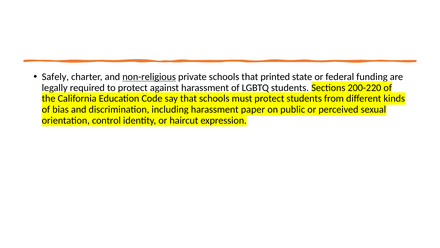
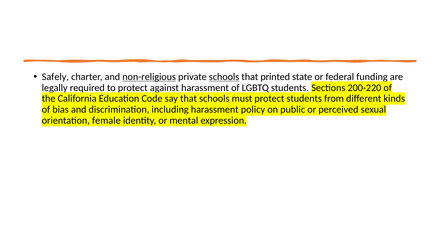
schools at (224, 77) underline: none -> present
paper: paper -> policy
control: control -> female
haircut: haircut -> mental
